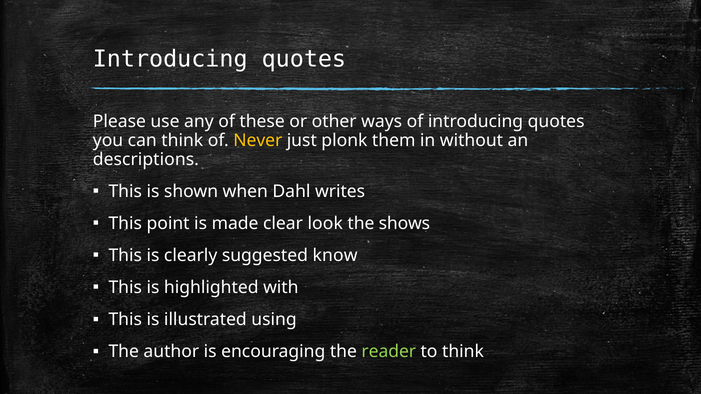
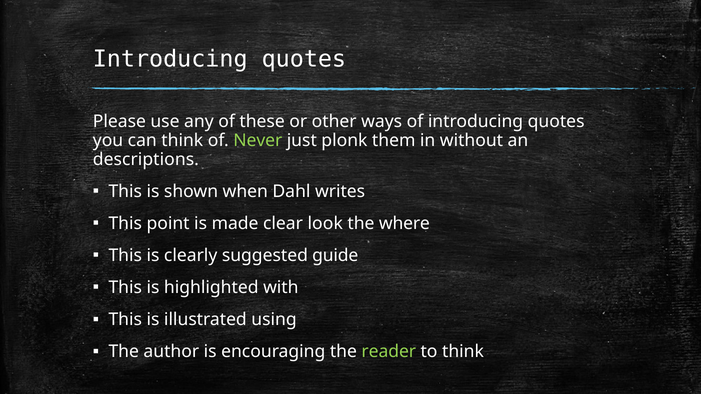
Never colour: yellow -> light green
shows: shows -> where
know: know -> guide
